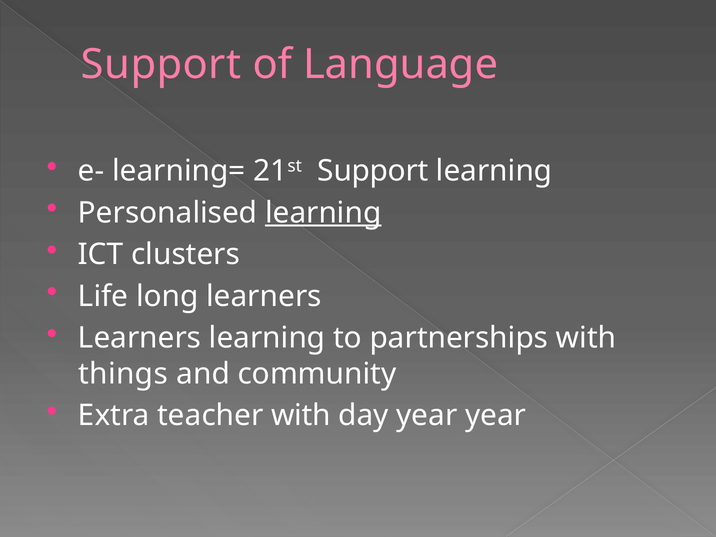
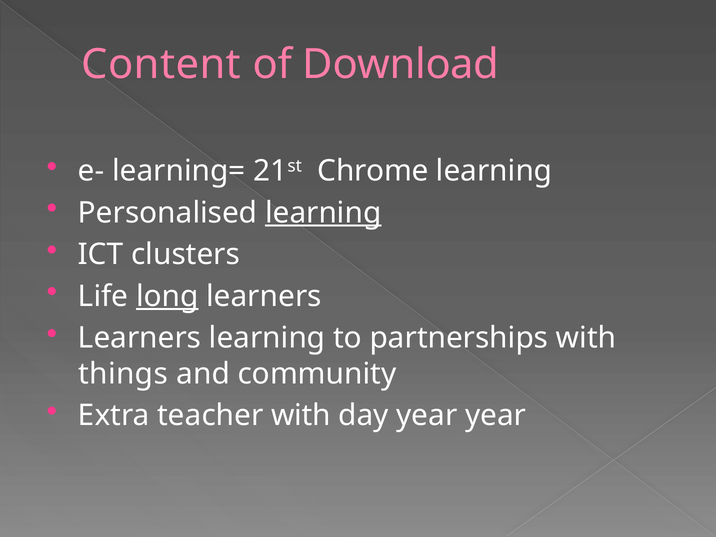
Support at (161, 64): Support -> Content
Language: Language -> Download
21st Support: Support -> Chrome
long underline: none -> present
